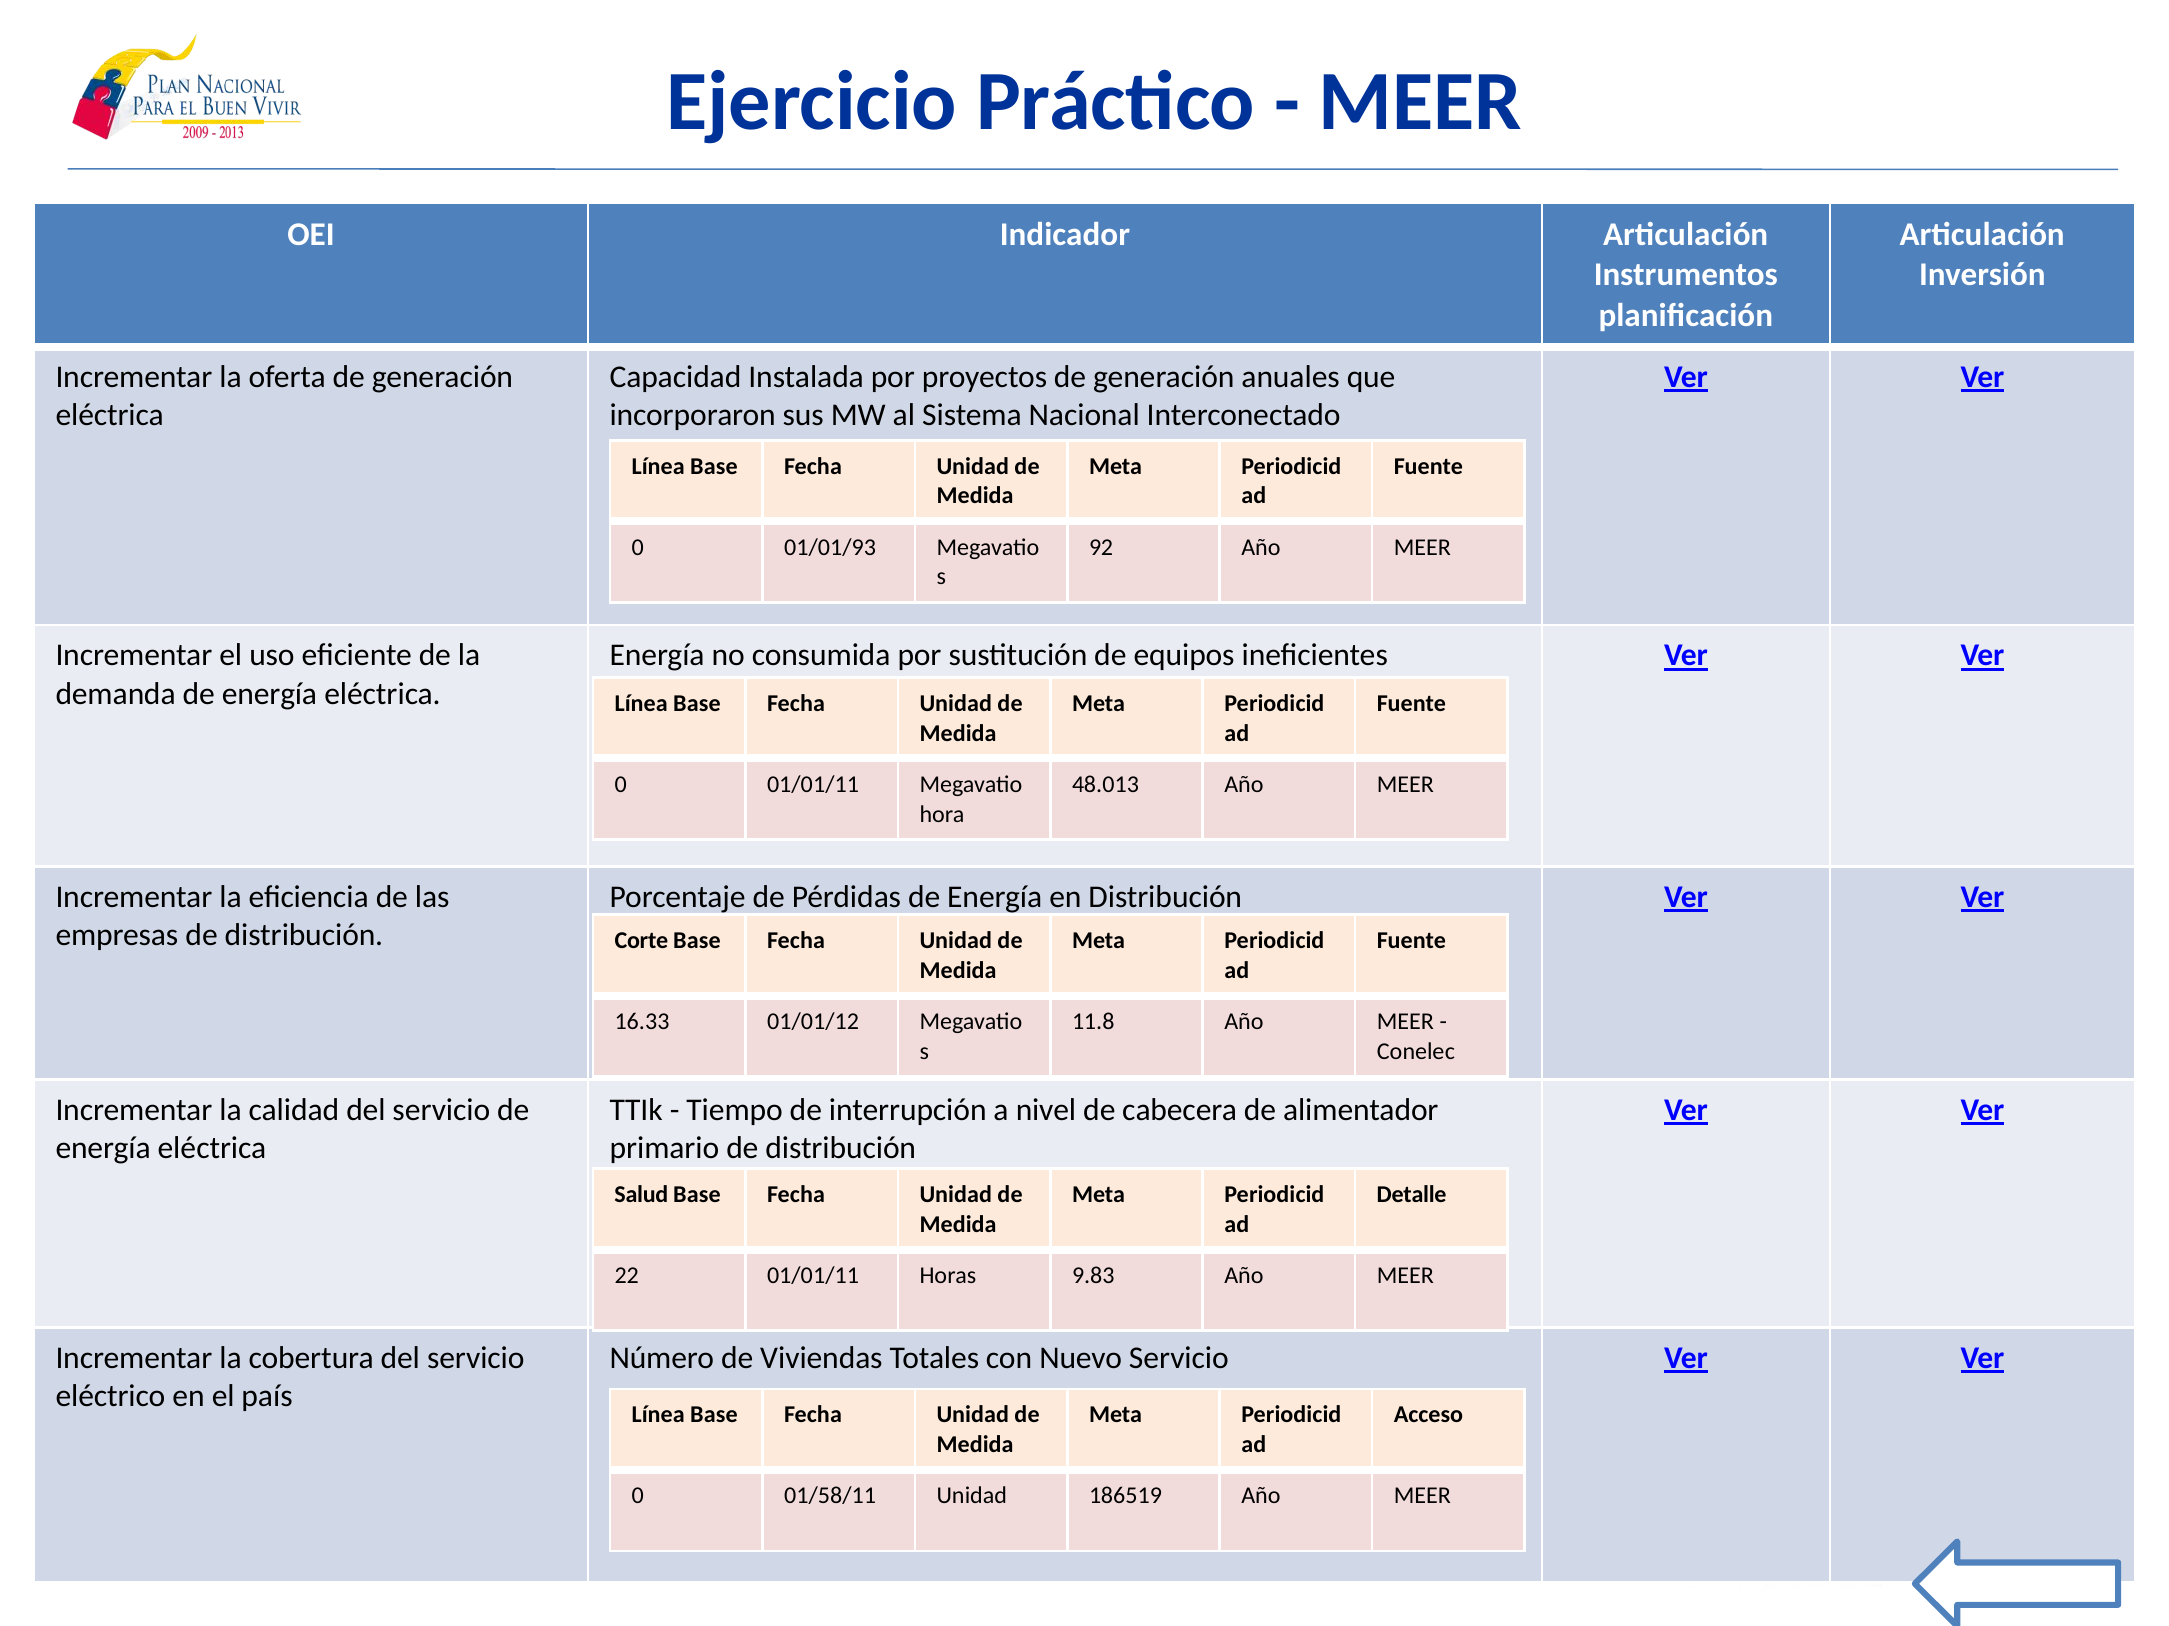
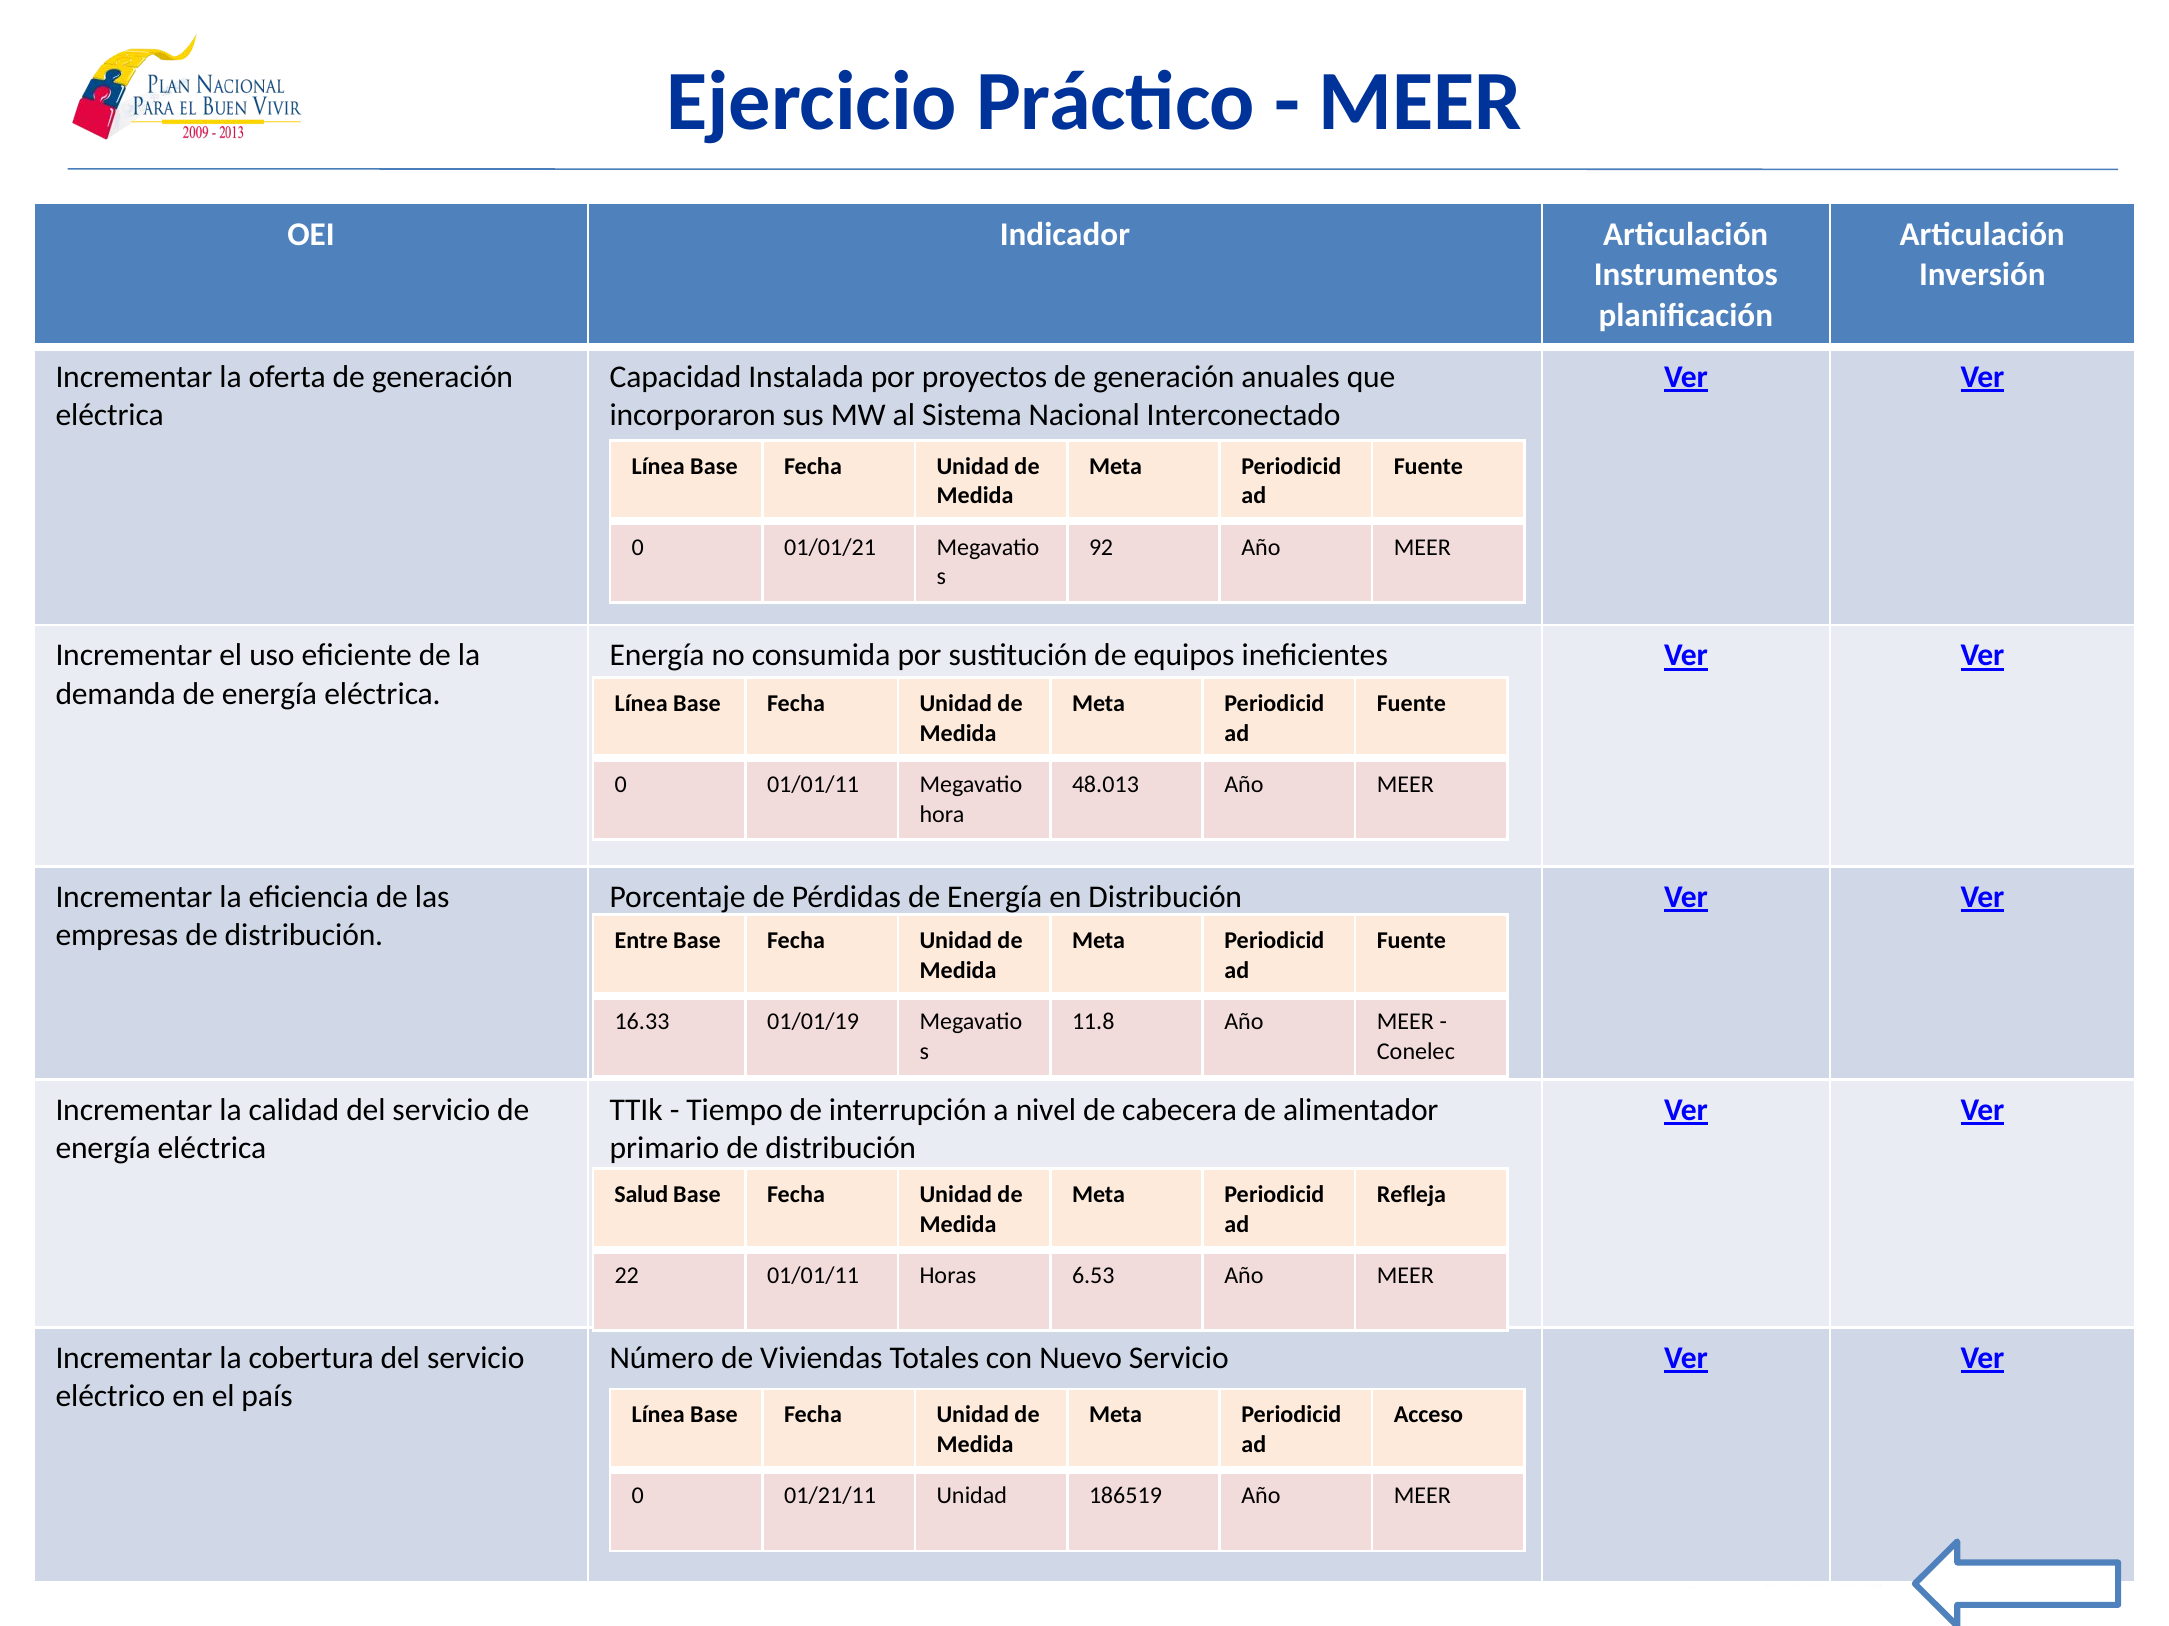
01/01/93: 01/01/93 -> 01/01/21
Corte: Corte -> Entre
01/01/12: 01/01/12 -> 01/01/19
Detalle: Detalle -> Refleja
9.83: 9.83 -> 6.53
01/58/11: 01/58/11 -> 01/21/11
